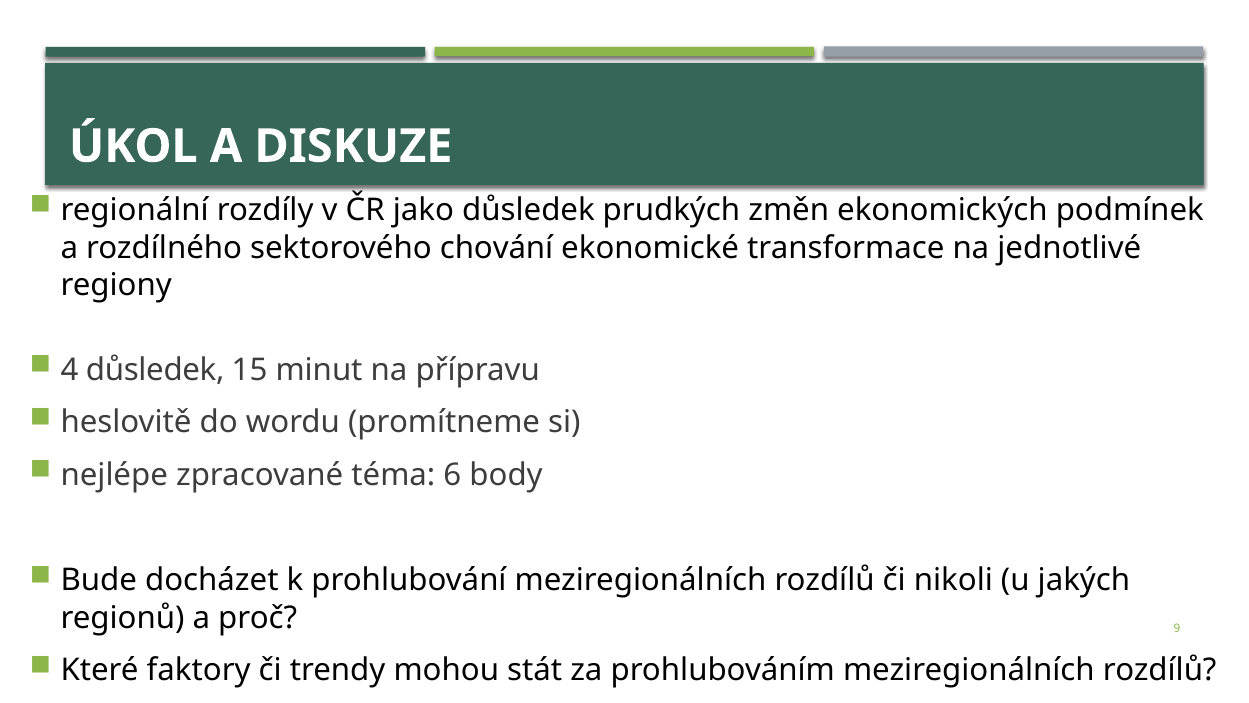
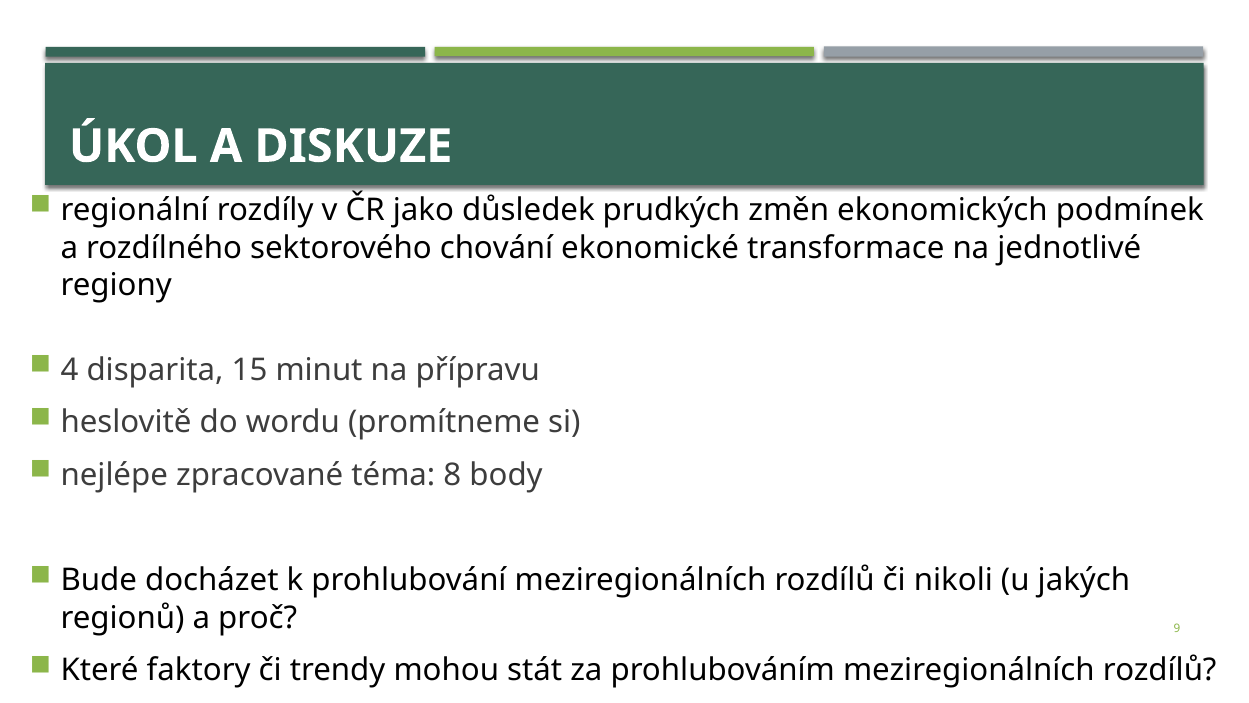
4 důsledek: důsledek -> disparita
6: 6 -> 8
